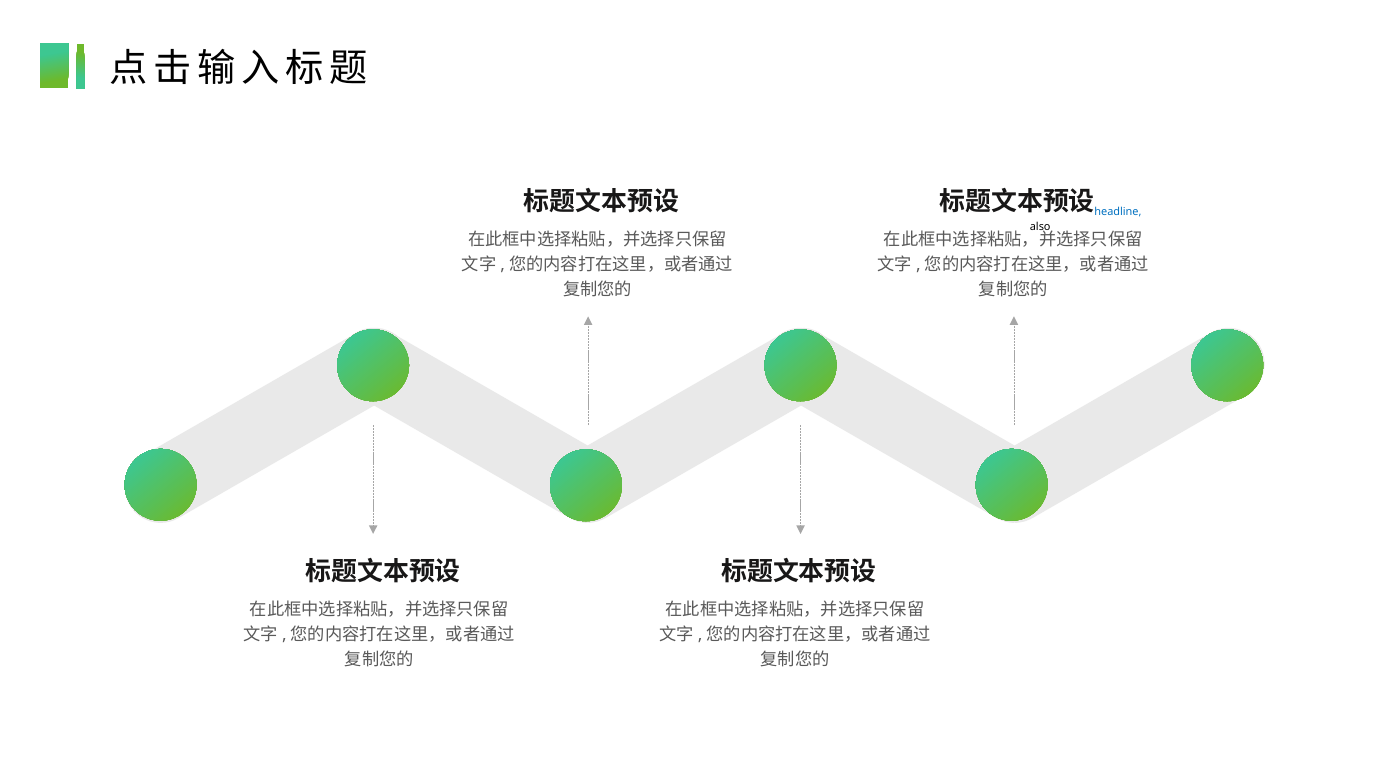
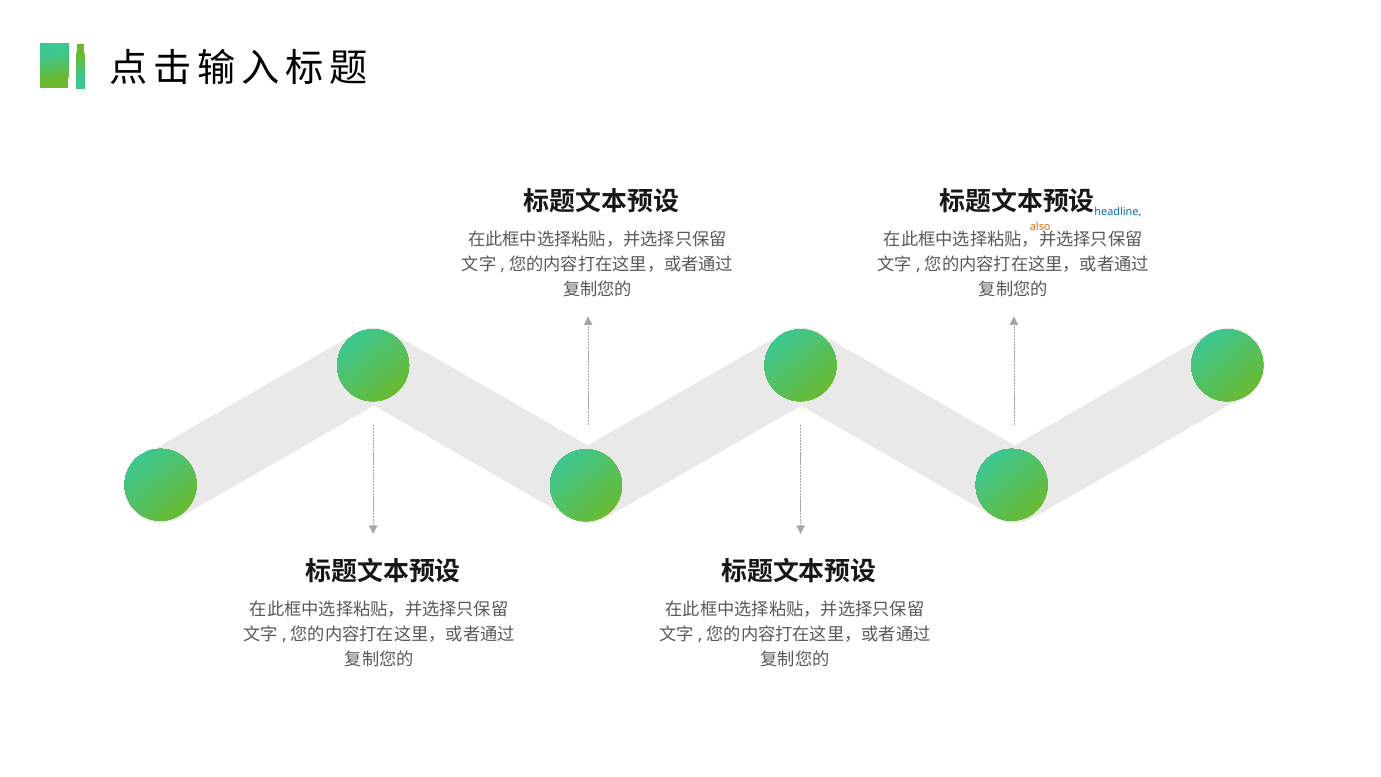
also at (1040, 227) colour: black -> orange
